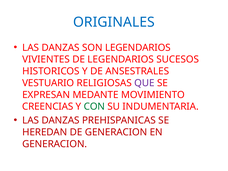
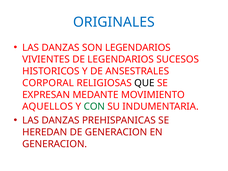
VESTUARIO: VESTUARIO -> CORPORAL
QUE colour: purple -> black
CREENCIAS: CREENCIAS -> AQUELLOS
